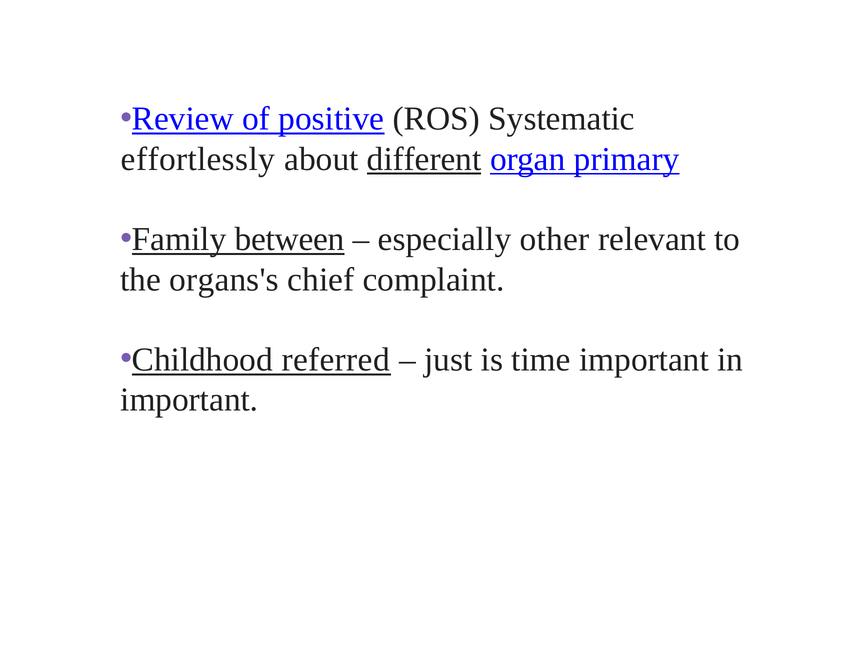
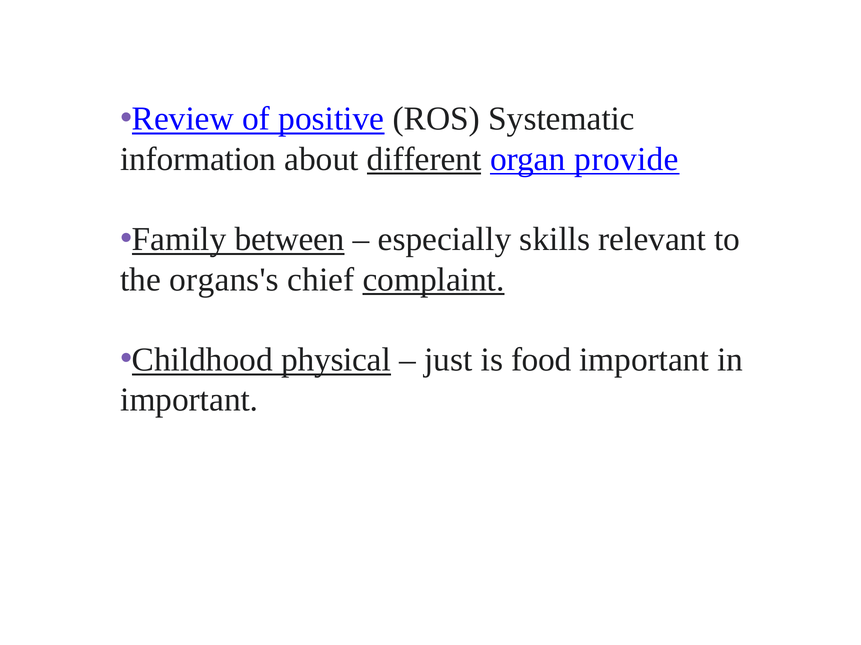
effortlessly: effortlessly -> information
primary: primary -> provide
other: other -> skills
complaint underline: none -> present
referred: referred -> physical
time: time -> food
